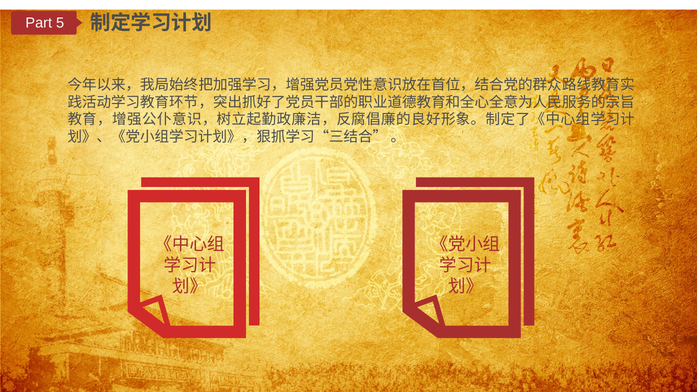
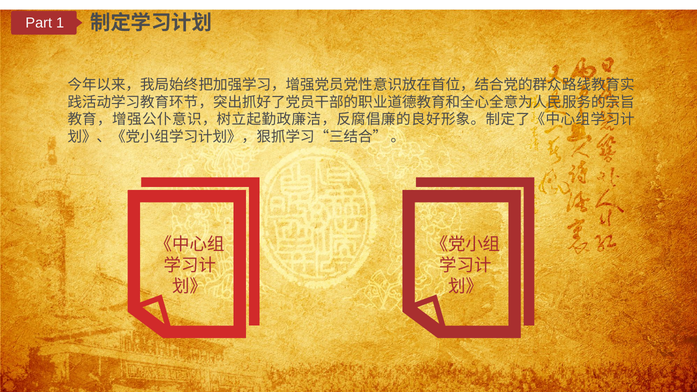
5: 5 -> 1
